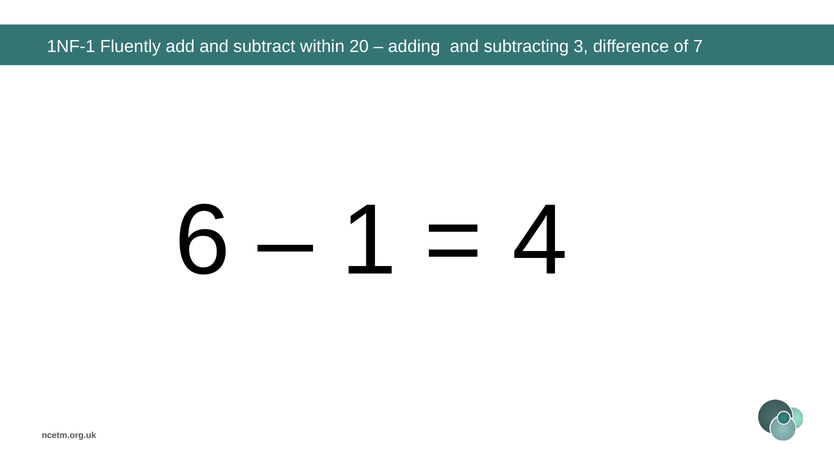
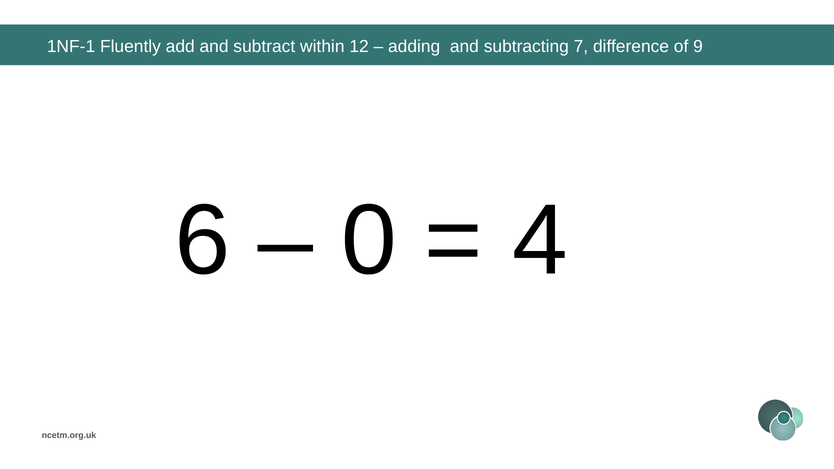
20: 20 -> 12
3: 3 -> 7
7: 7 -> 9
1: 1 -> 0
